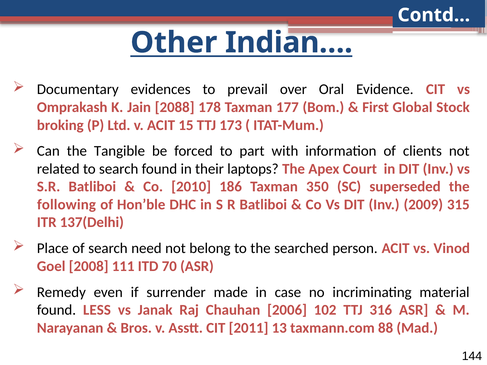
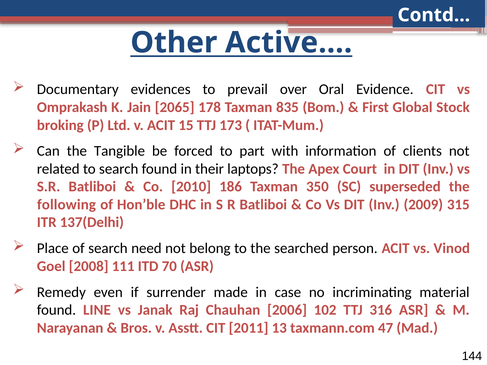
Indian…: Indian… -> Active…
2088: 2088 -> 2065
177: 177 -> 835
LESS: LESS -> LINE
88: 88 -> 47
